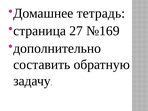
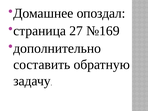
тетрадь: тетрадь -> опоздал
